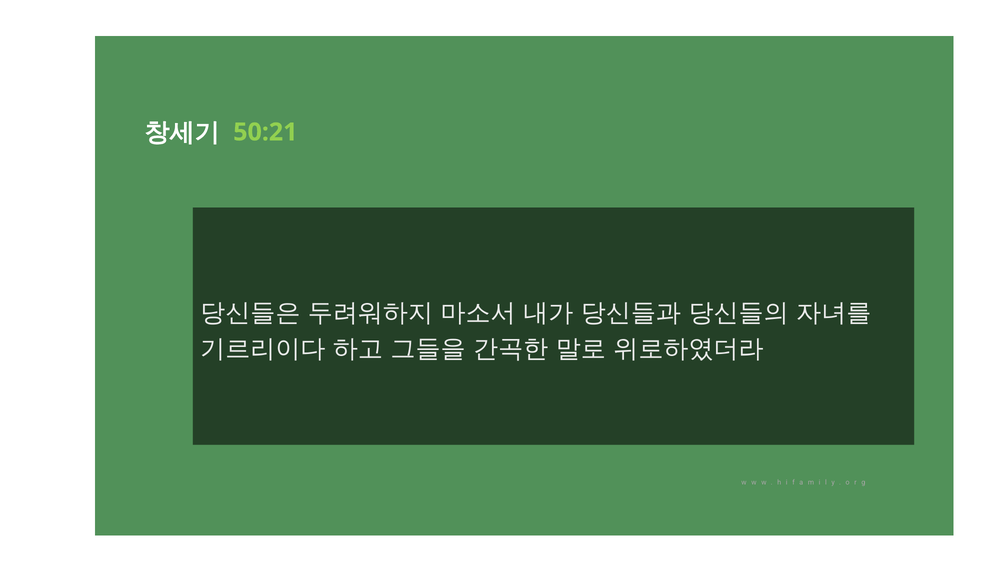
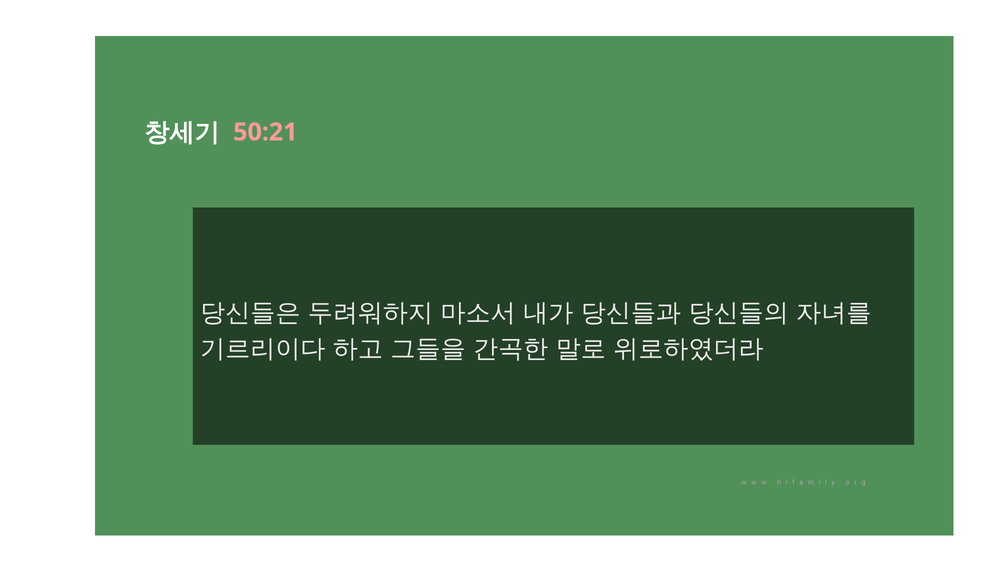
50:21 colour: light green -> pink
